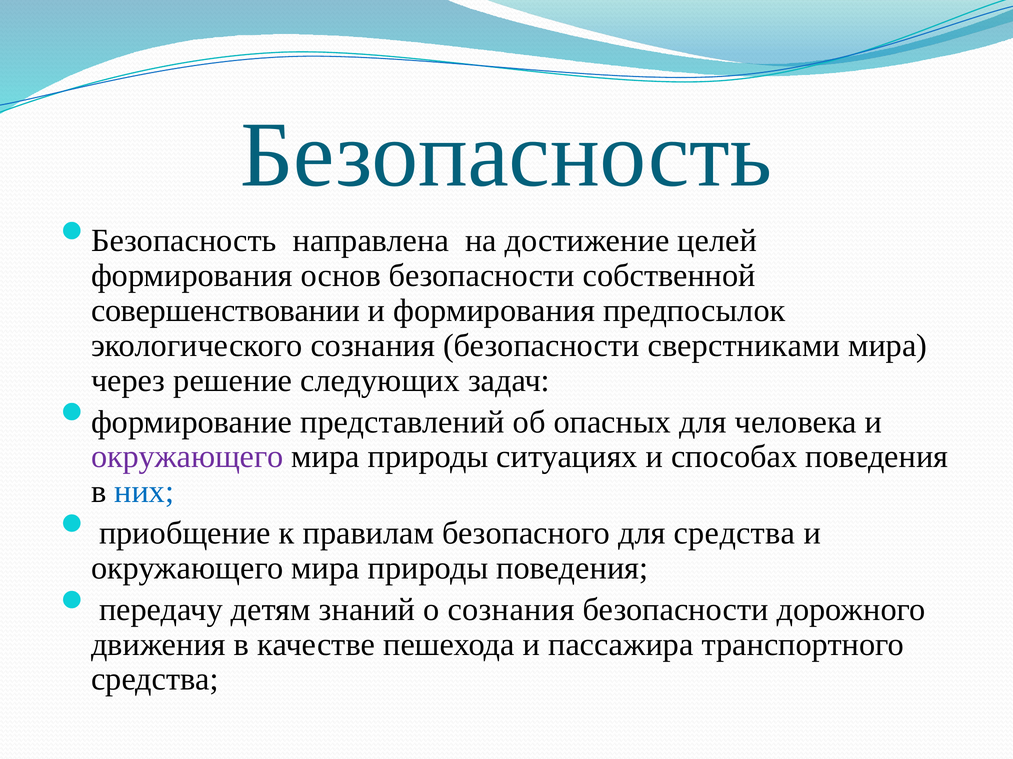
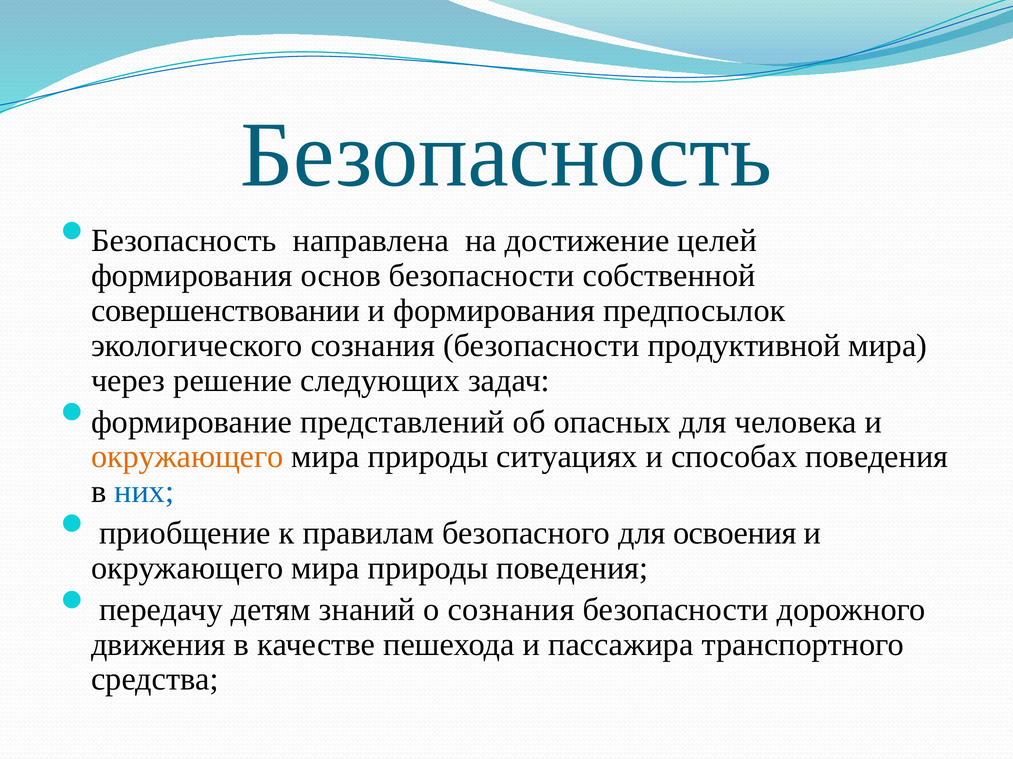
сверстниками: сверстниками -> продуктивной
окружающего at (187, 457) colour: purple -> orange
для средства: средства -> освоения
